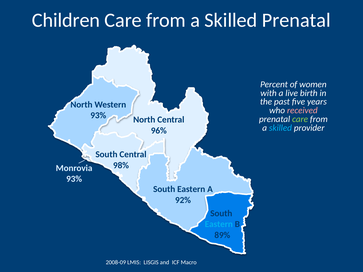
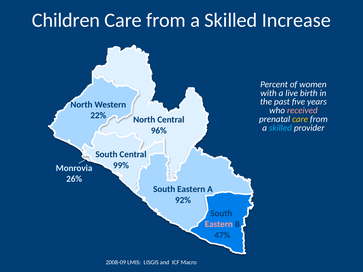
Skilled Prenatal: Prenatal -> Increase
93% at (98, 116): 93% -> 22%
care at (300, 119) colour: light green -> yellow
98%: 98% -> 99%
93% at (74, 179): 93% -> 26%
Eastern at (219, 224) colour: light blue -> pink
89%: 89% -> 47%
